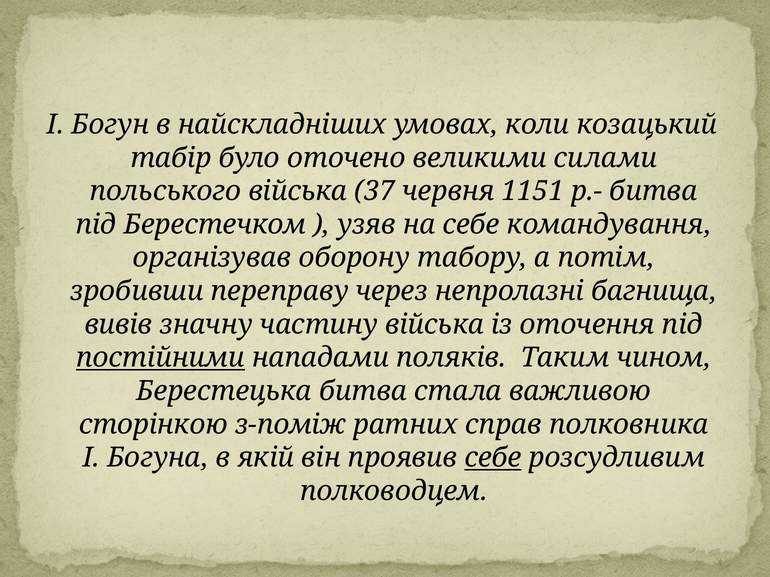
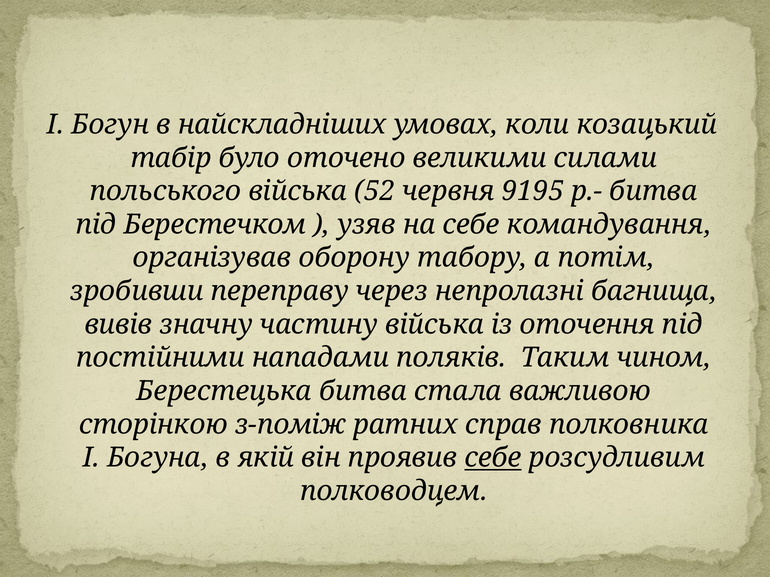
37: 37 -> 52
1151: 1151 -> 9195
постійними underline: present -> none
